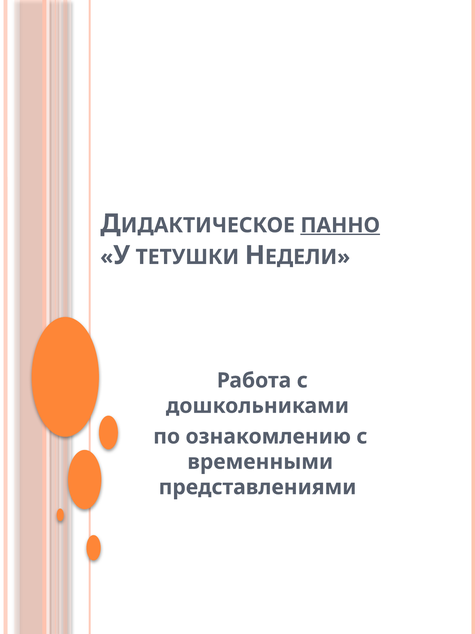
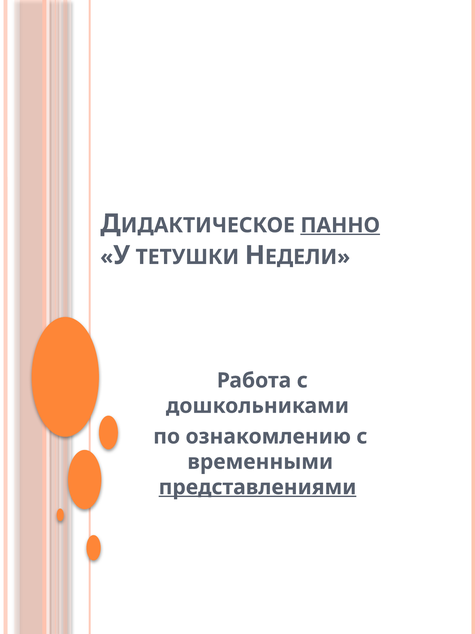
представлениями underline: none -> present
